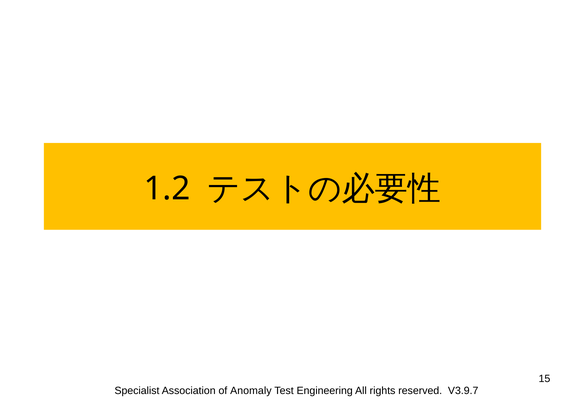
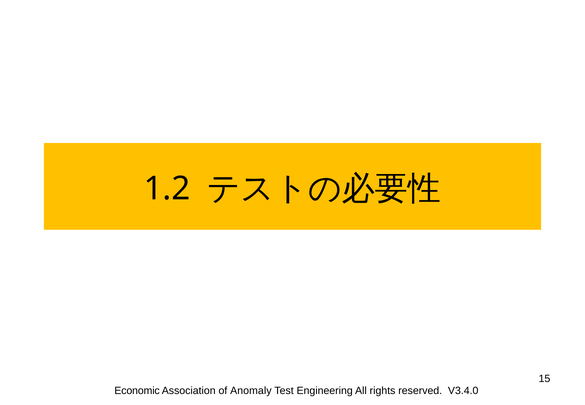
Specialist: Specialist -> Economic
V3.9.7: V3.9.7 -> V3.4.0
